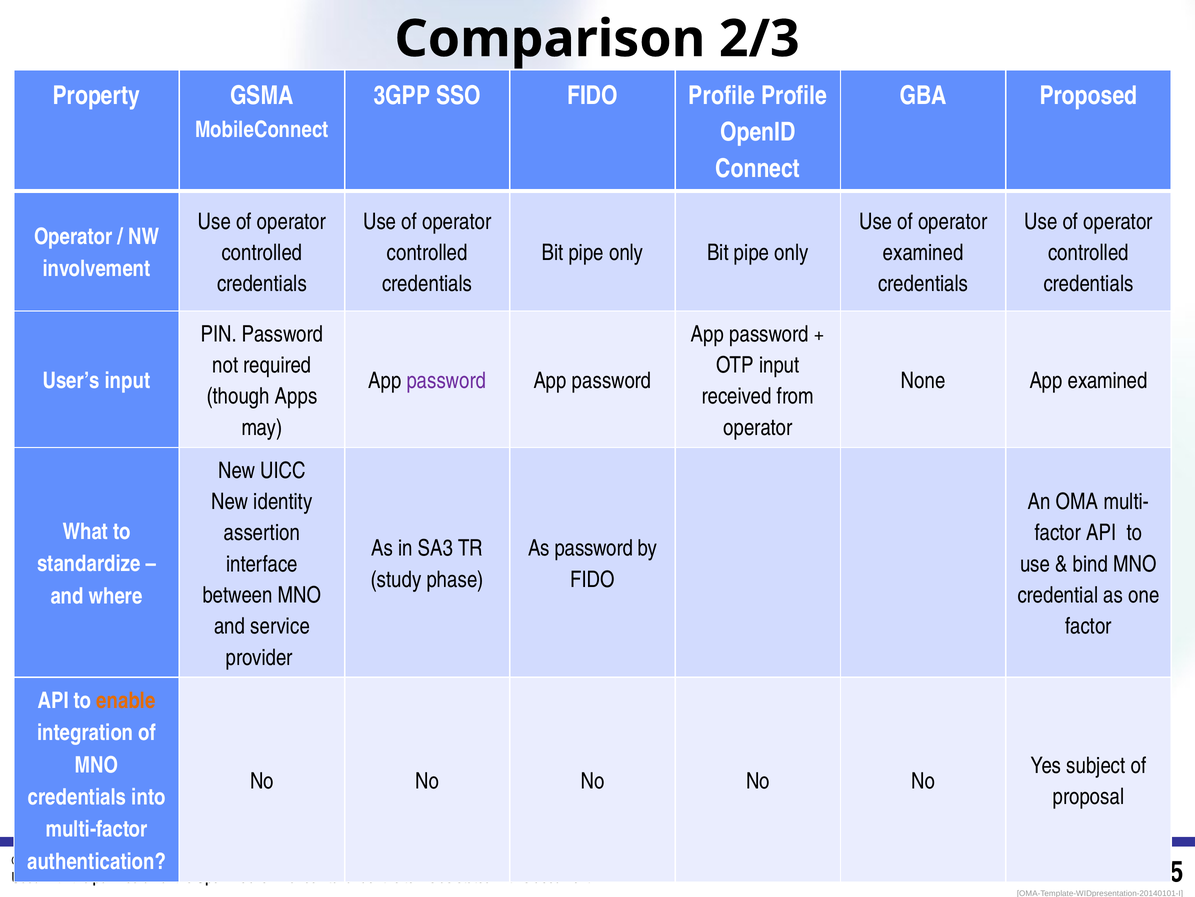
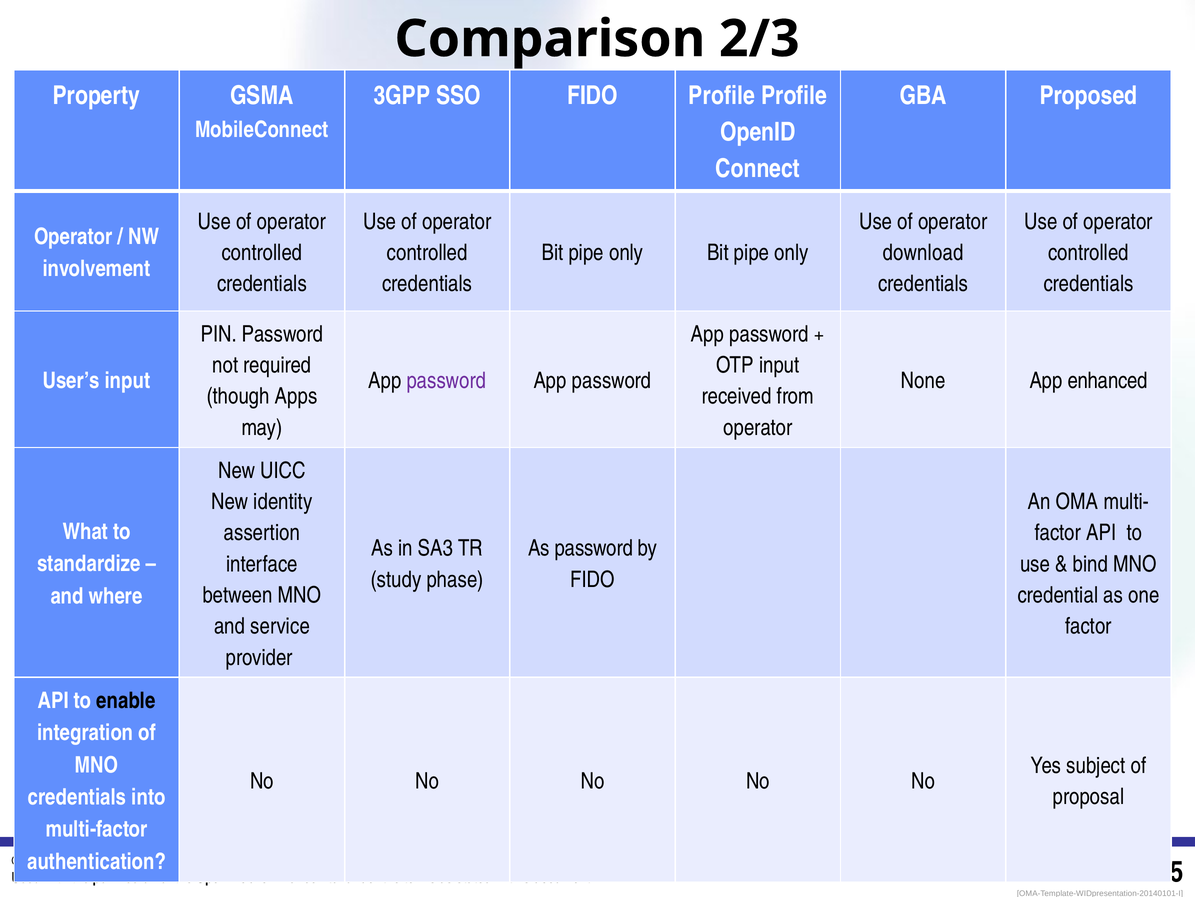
examined at (923, 253): examined -> download
App examined: examined -> enhanced
enable colour: orange -> black
